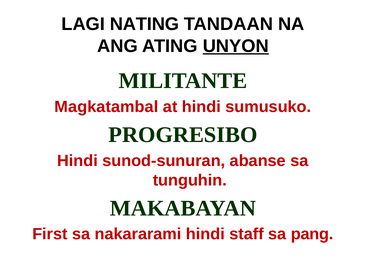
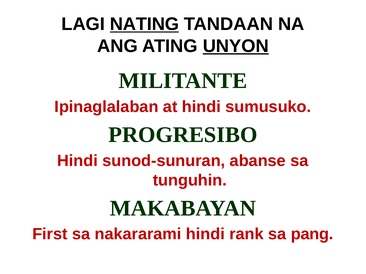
NATING underline: none -> present
Magkatambal: Magkatambal -> Ipinaglalaban
staff: staff -> rank
